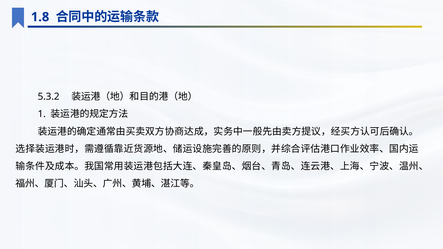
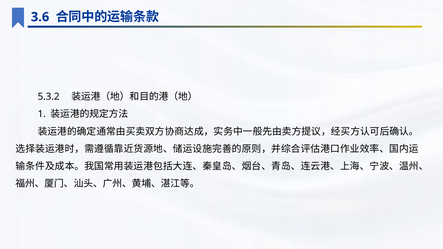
1.8: 1.8 -> 3.6
